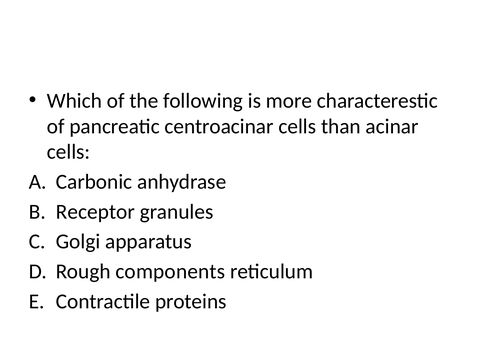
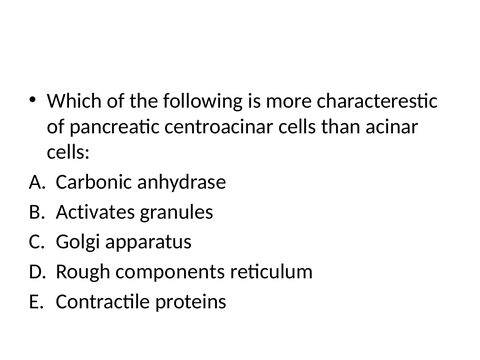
Receptor: Receptor -> Activates
